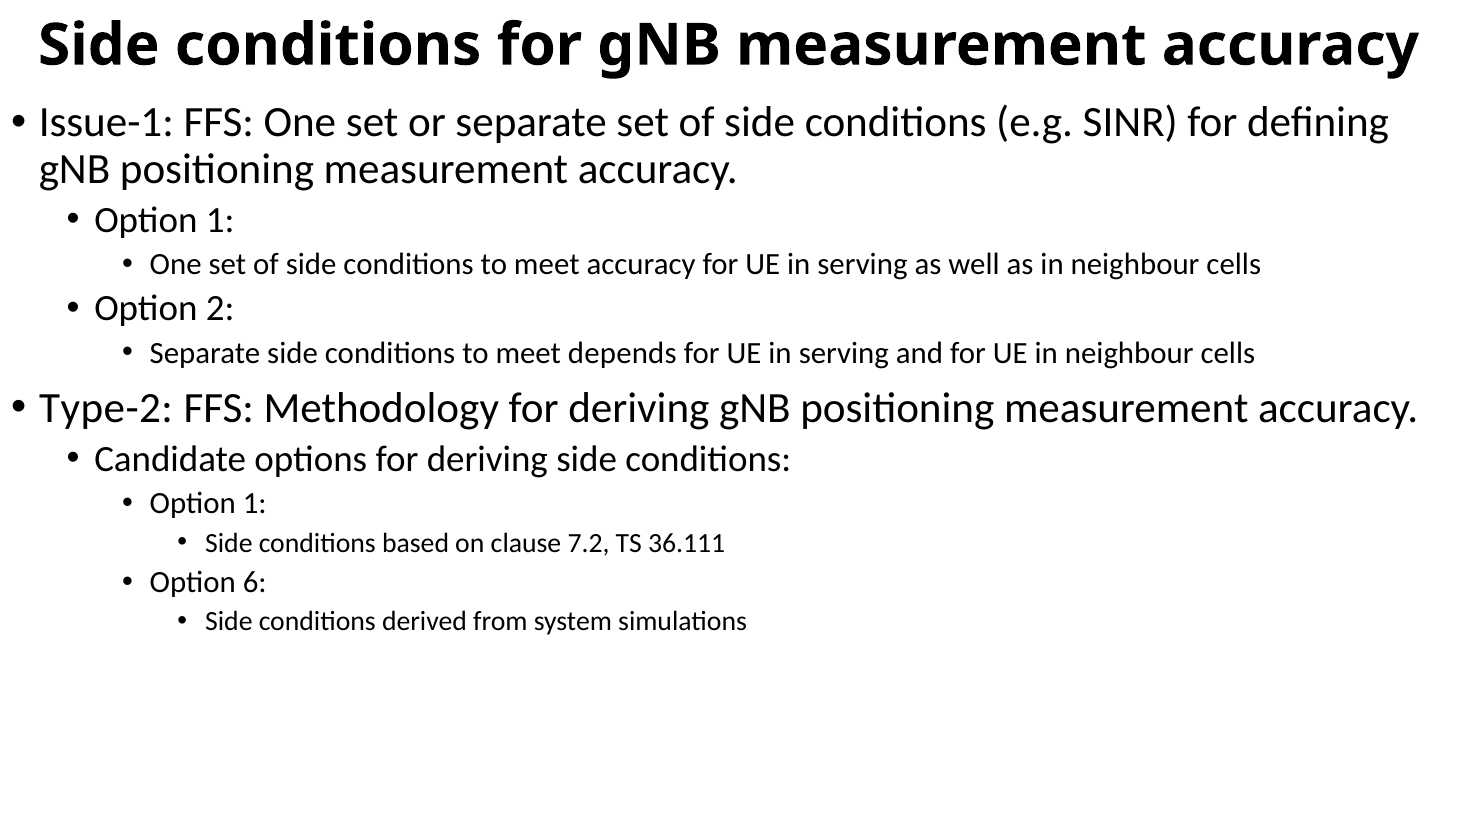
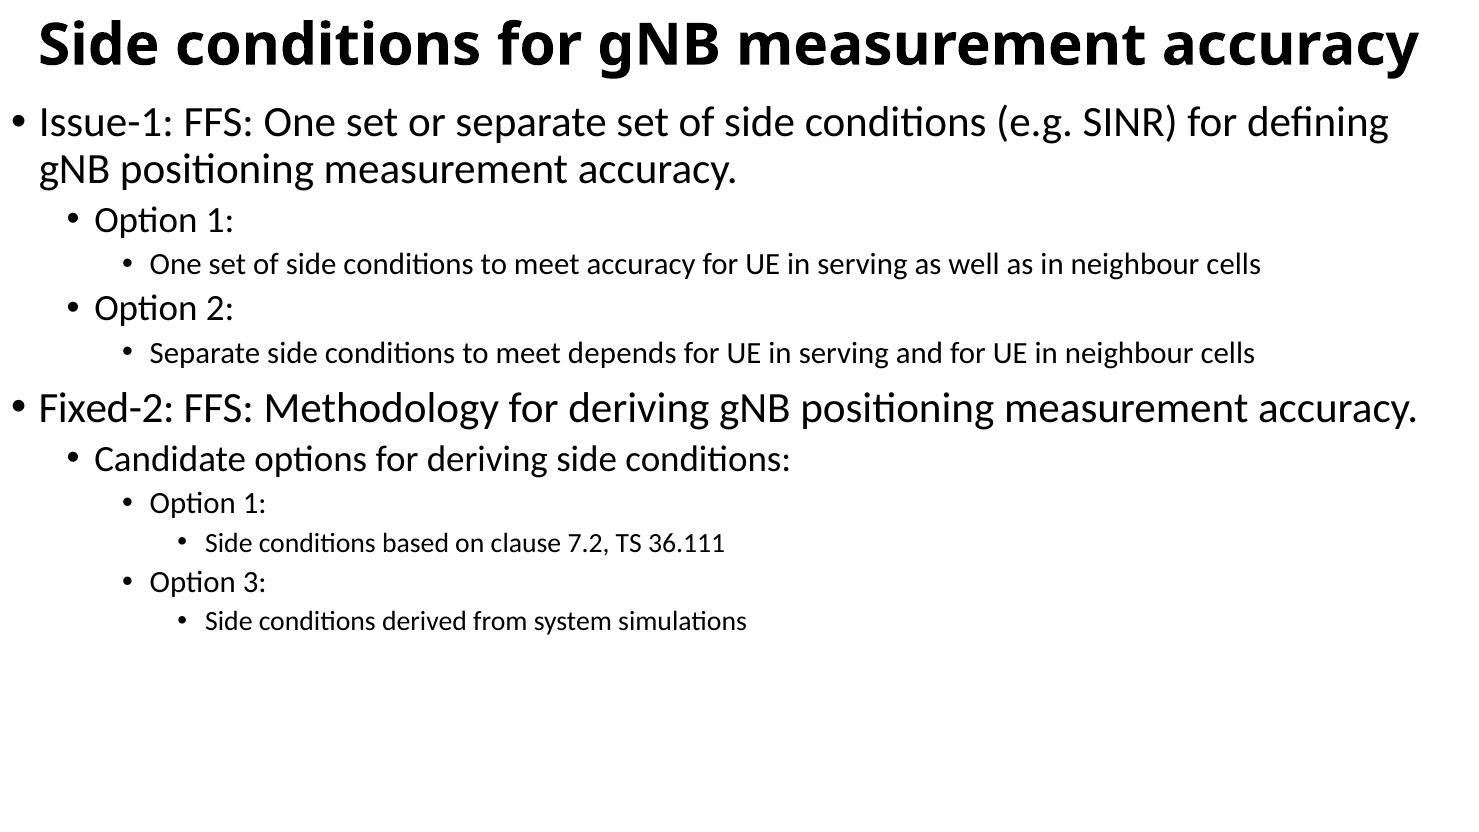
Type-2: Type-2 -> Fixed-2
6: 6 -> 3
